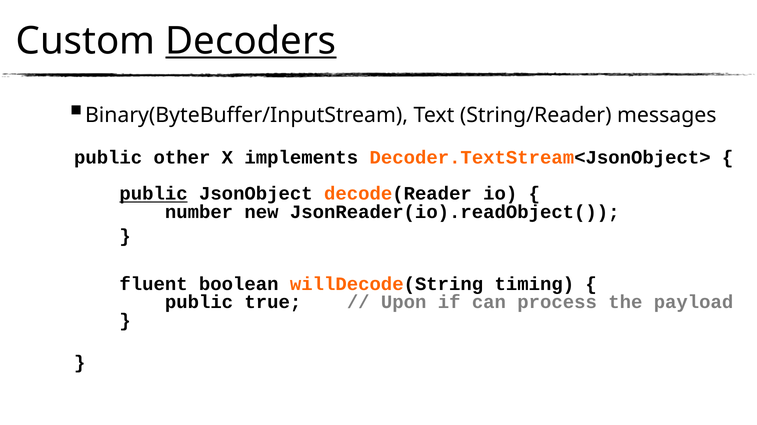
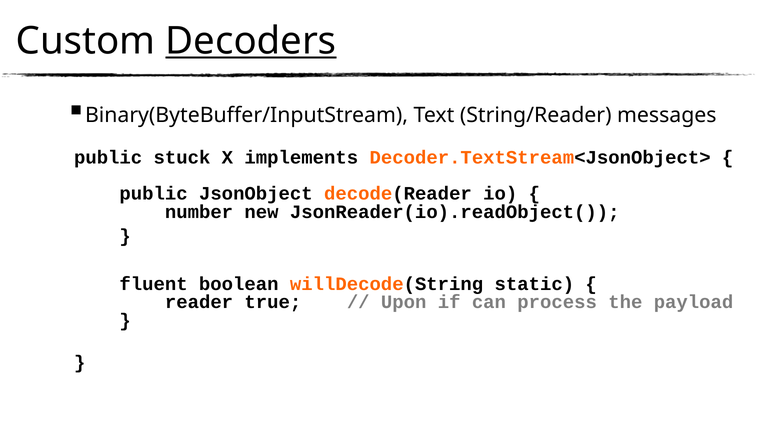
other: other -> stuck
public at (154, 194) underline: present -> none
timing: timing -> static
public at (199, 303): public -> reader
